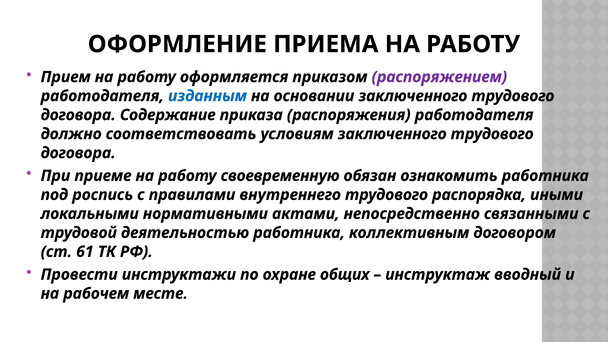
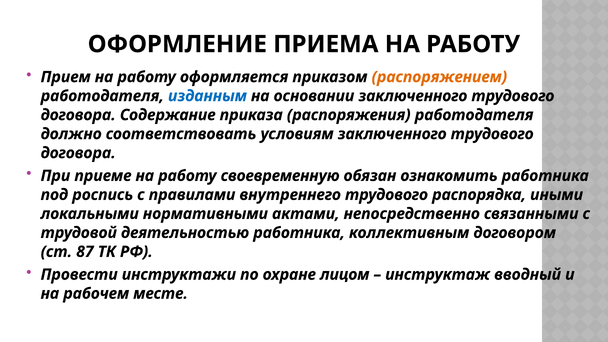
распоряжением colour: purple -> orange
61: 61 -> 87
общих: общих -> лицом
